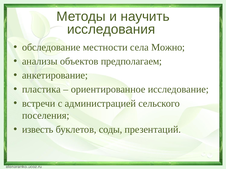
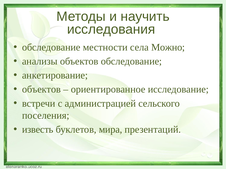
объектов предполагаем: предполагаем -> обследование
пластика at (41, 90): пластика -> объектов
соды: соды -> мира
